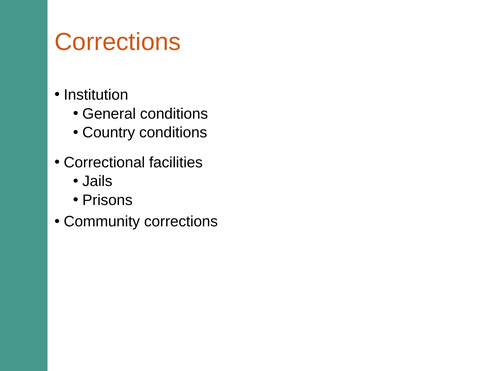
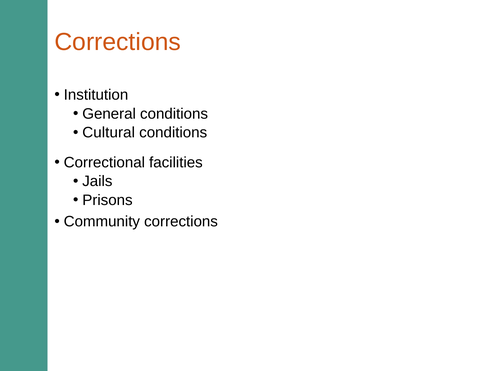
Country: Country -> Cultural
